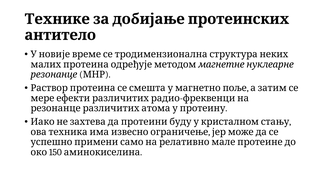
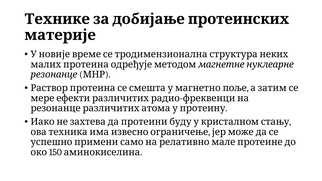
антитело: антитело -> материје
